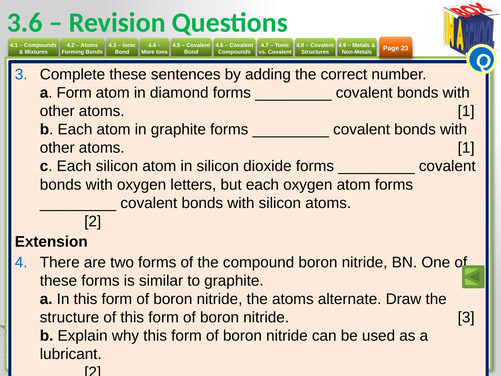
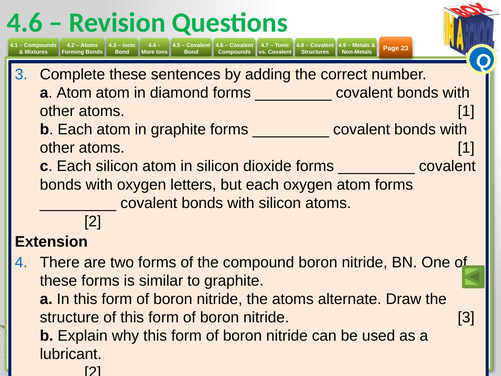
3.6 at (25, 23): 3.6 -> 4.6
a Form: Form -> Atom
